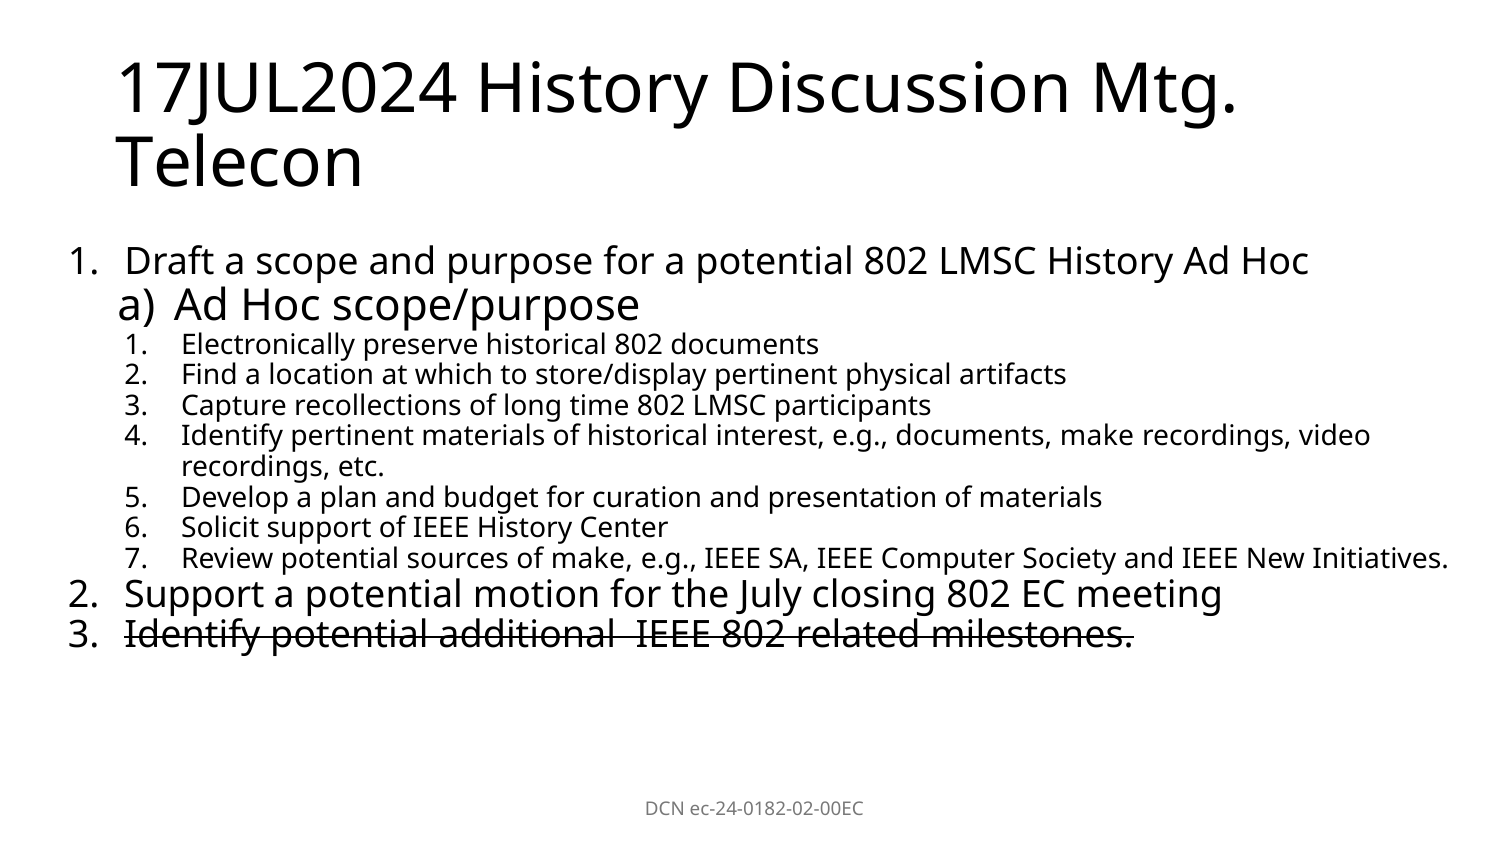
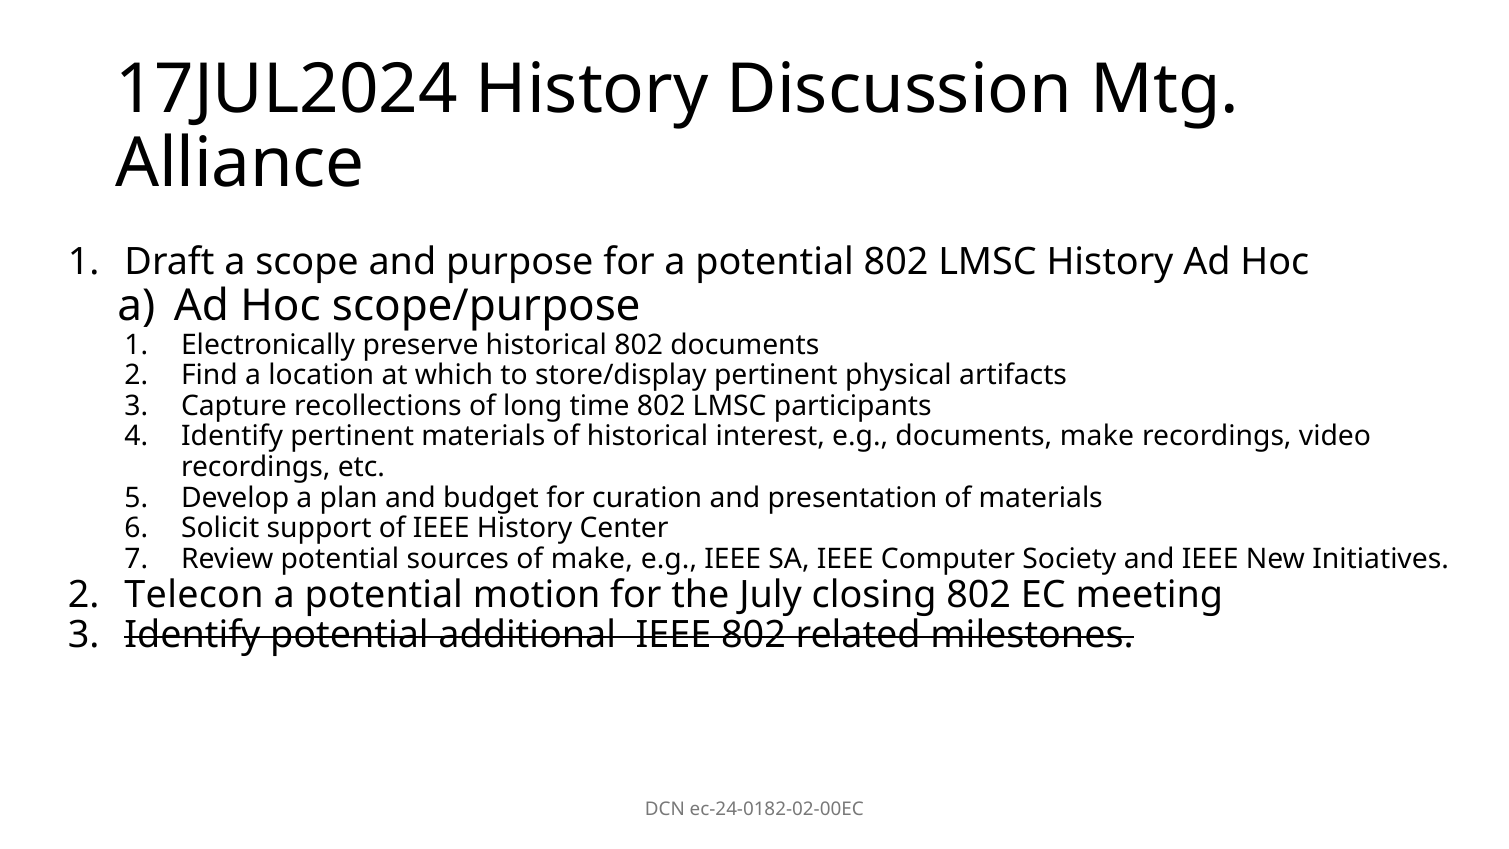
Telecon: Telecon -> Alliance
Support at (194, 594): Support -> Telecon
